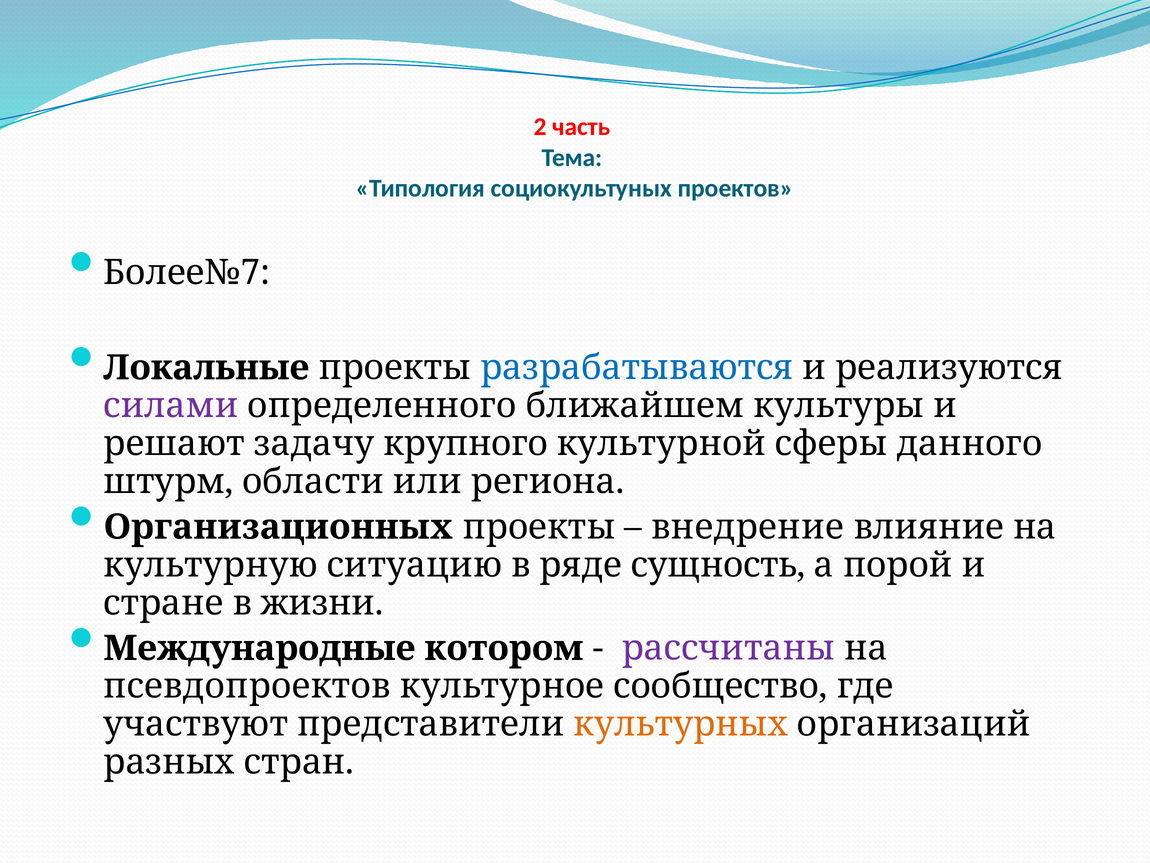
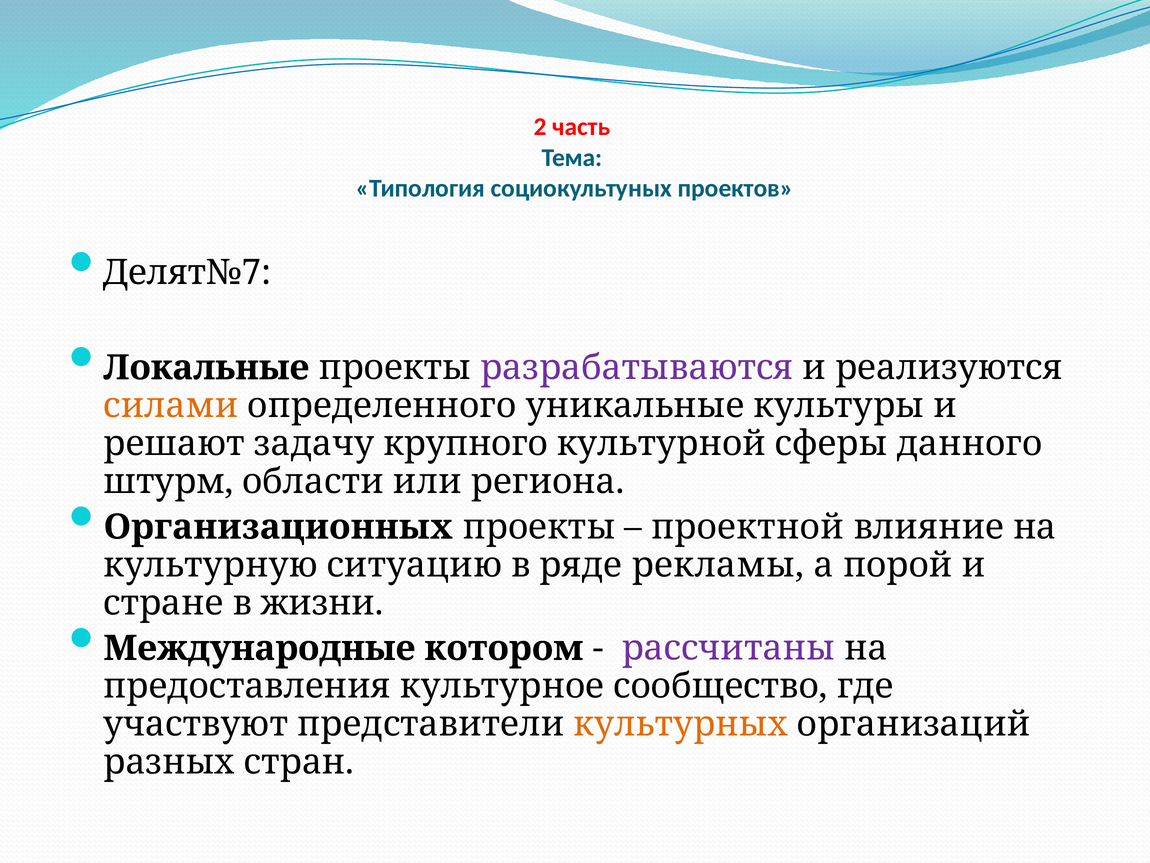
Более№7: Более№7 -> Делят№7
разрабатываются colour: blue -> purple
силами colour: purple -> orange
ближайшем: ближайшем -> уникальные
внедрение: внедрение -> проектной
сущность: сущность -> рекламы
псевдопроектов: псевдопроектов -> предоставления
